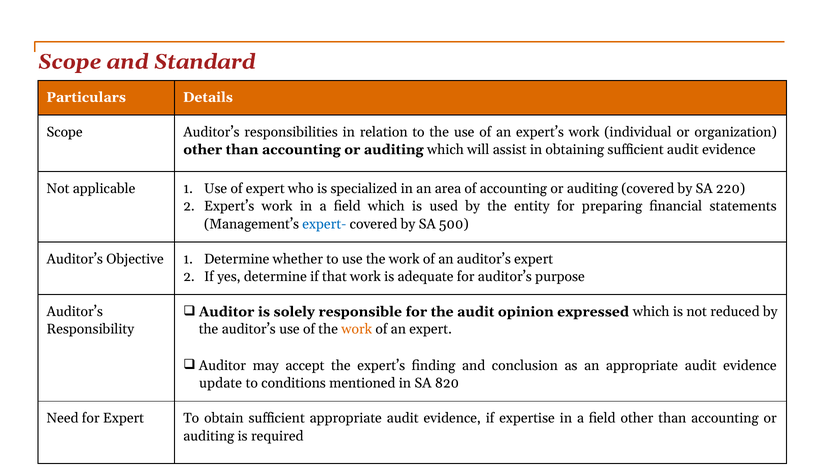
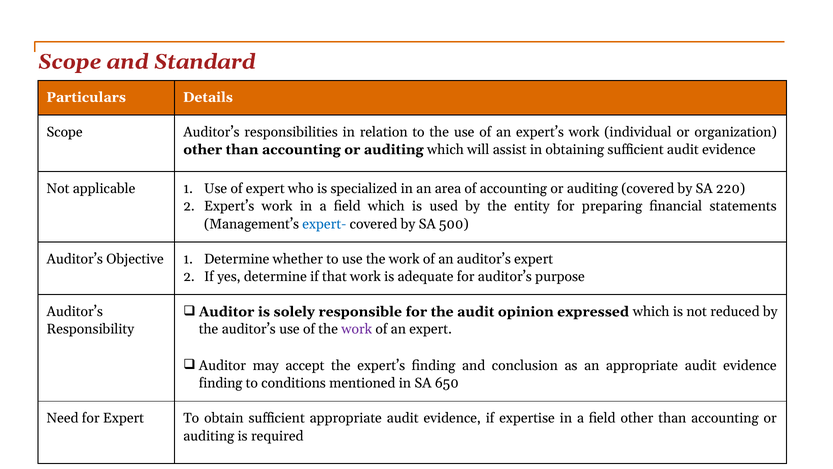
work at (357, 329) colour: orange -> purple
update at (221, 383): update -> finding
820: 820 -> 650
